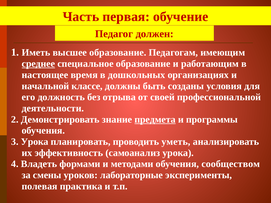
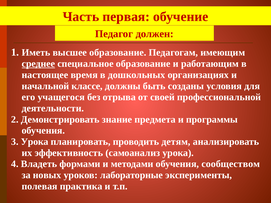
должность: должность -> учащегося
предмета underline: present -> none
уметь: уметь -> детям
смены: смены -> новых
